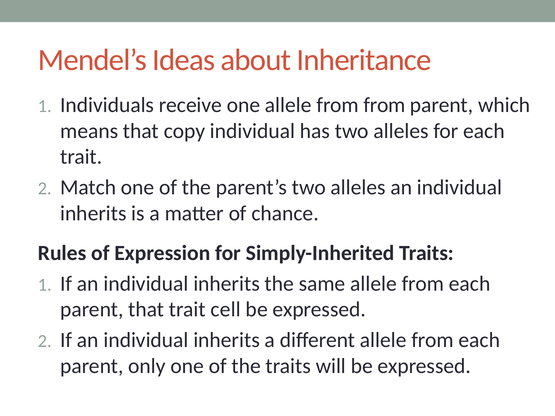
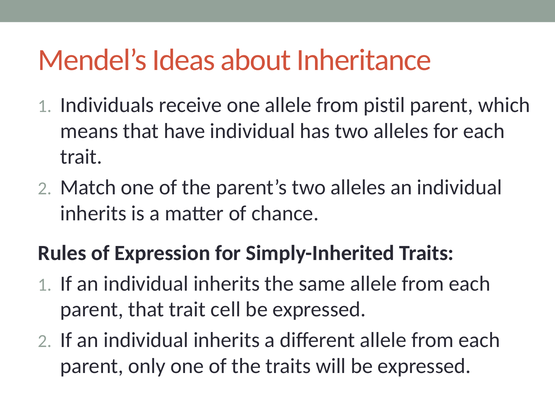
from from: from -> pistil
copy: copy -> have
